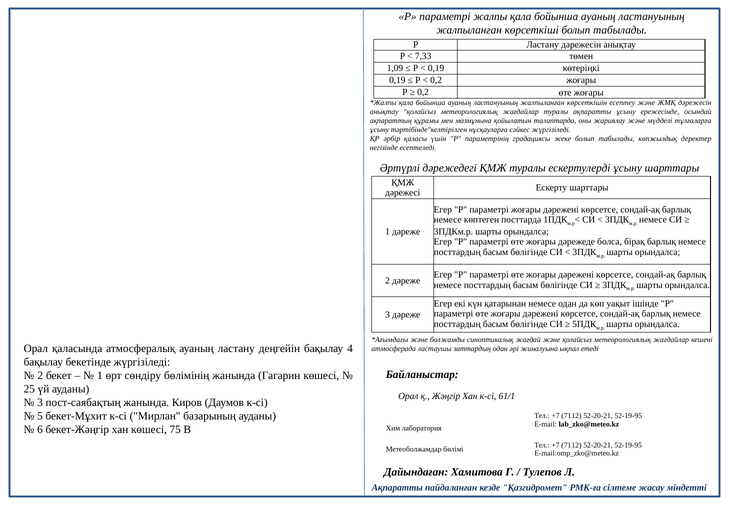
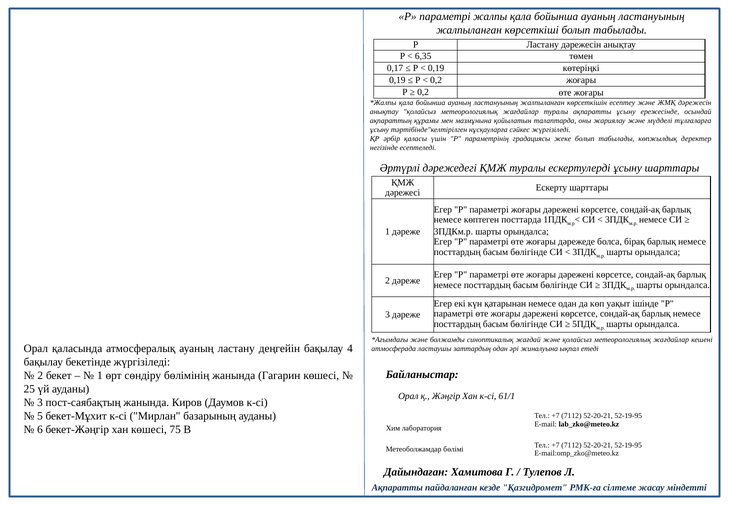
7,33: 7,33 -> 6,35
1,09: 1,09 -> 0,17
